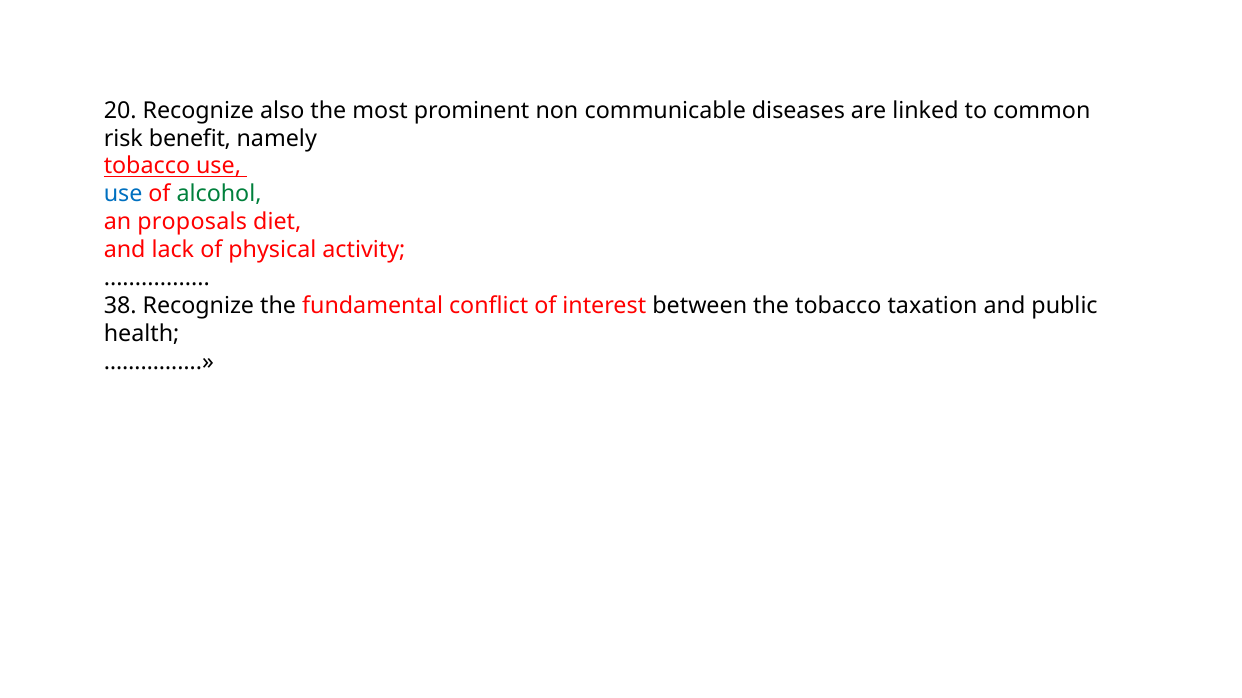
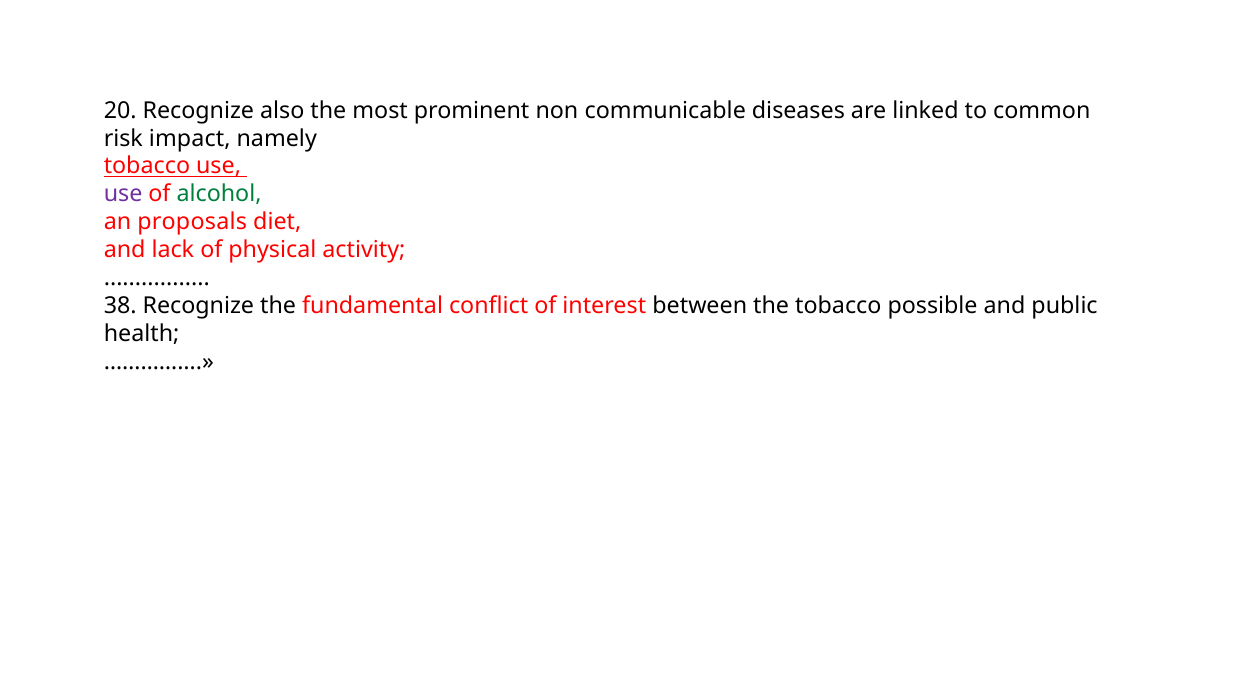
benefit: benefit -> impact
use at (123, 194) colour: blue -> purple
taxation: taxation -> possible
